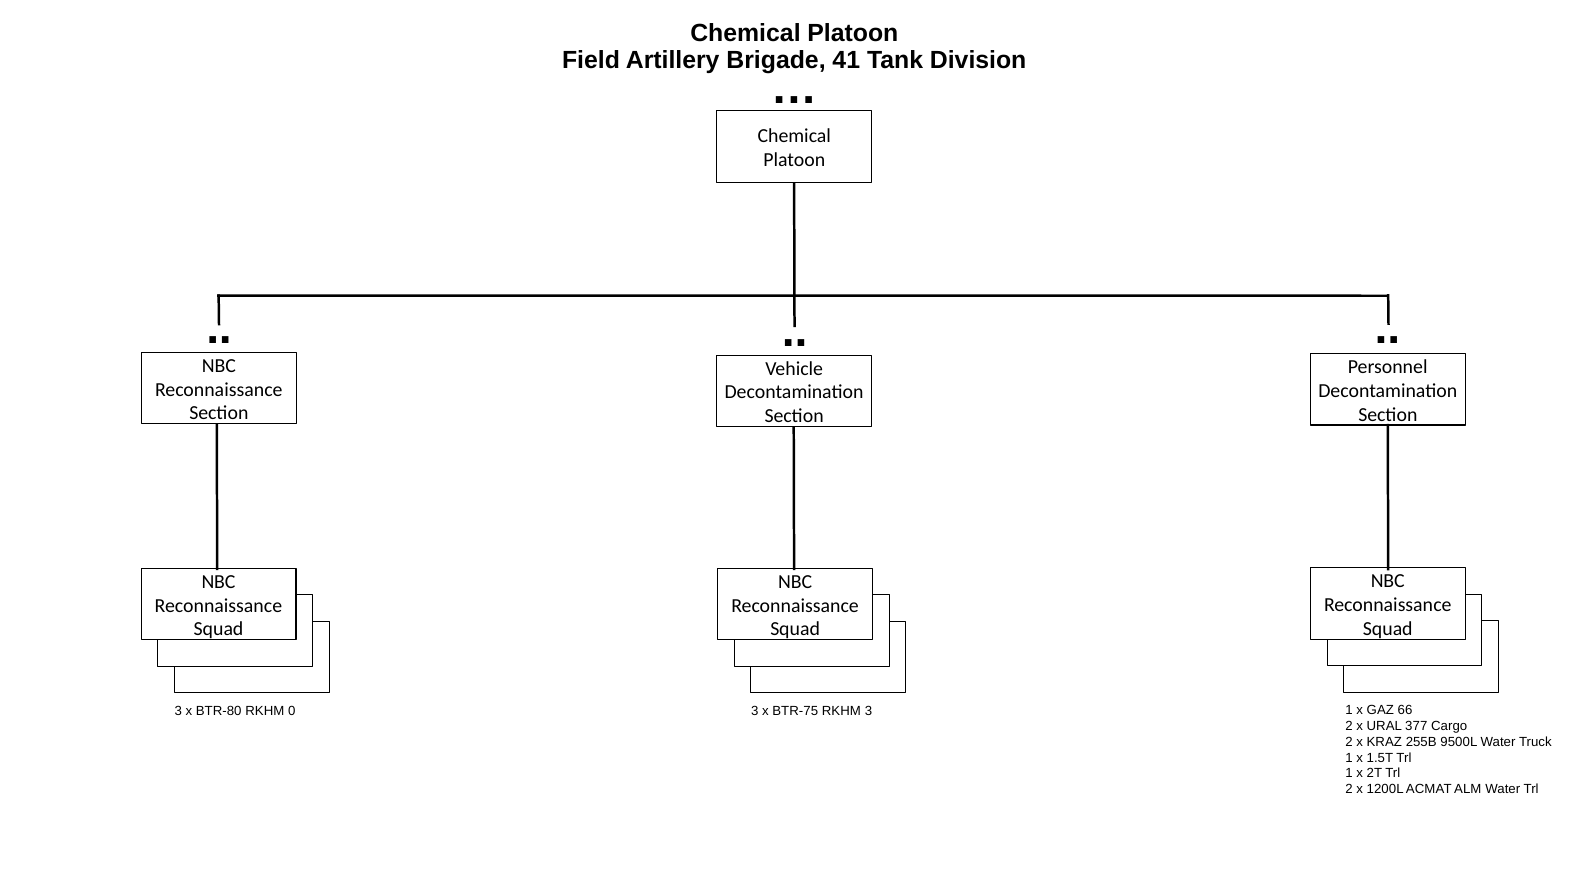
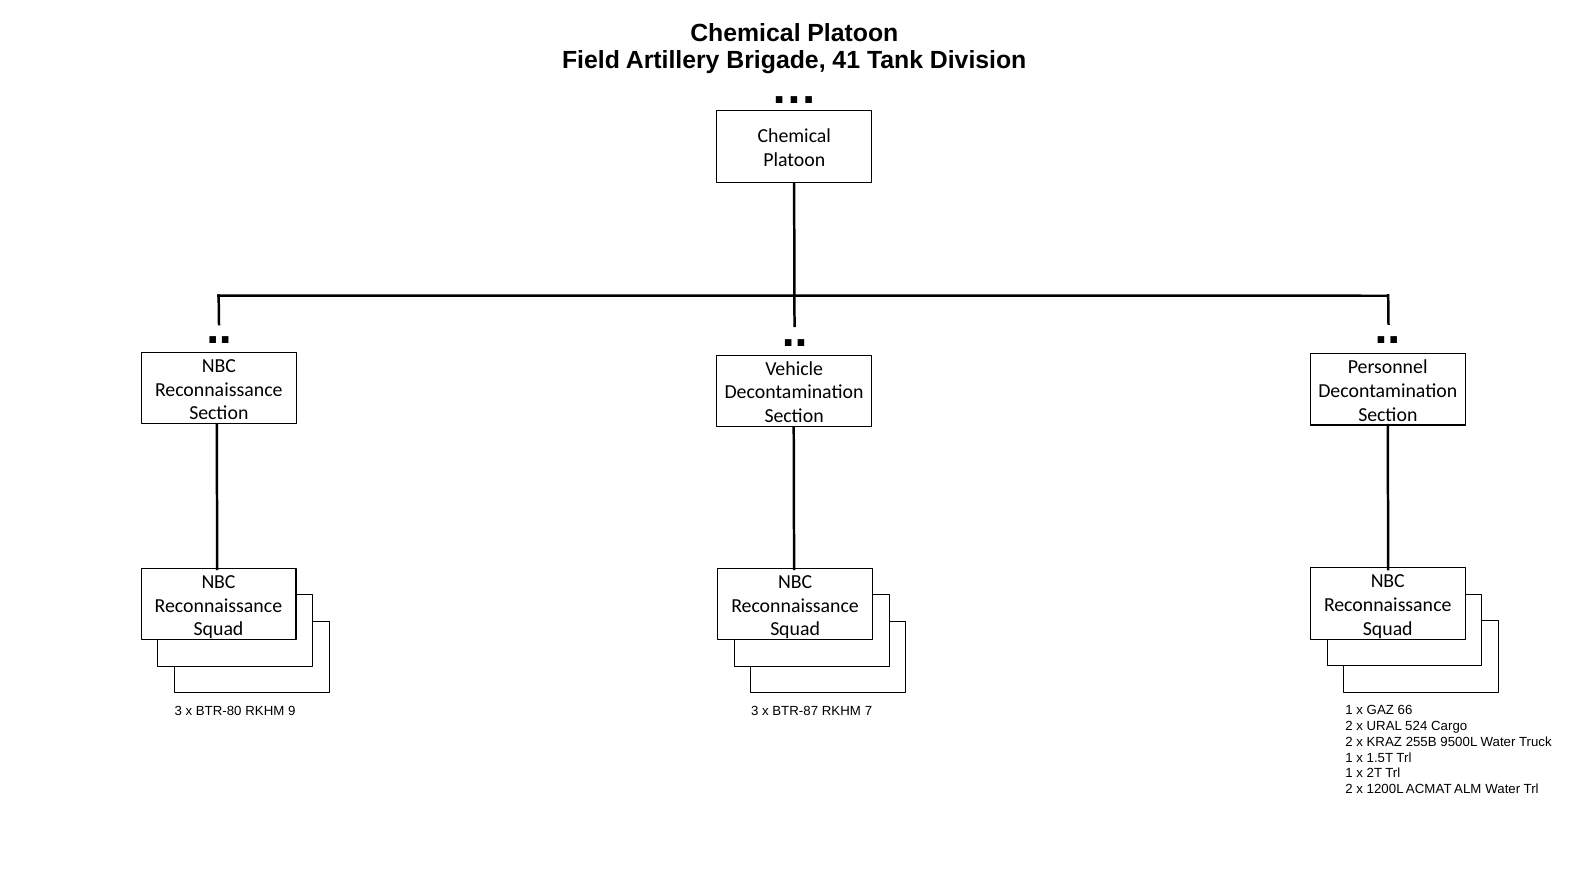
0: 0 -> 9
BTR-75: BTR-75 -> BTR-87
RKHM 3: 3 -> 7
377: 377 -> 524
